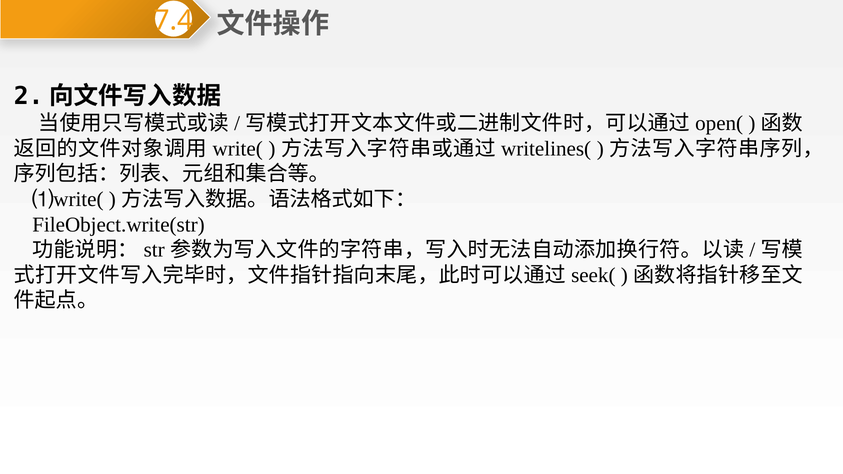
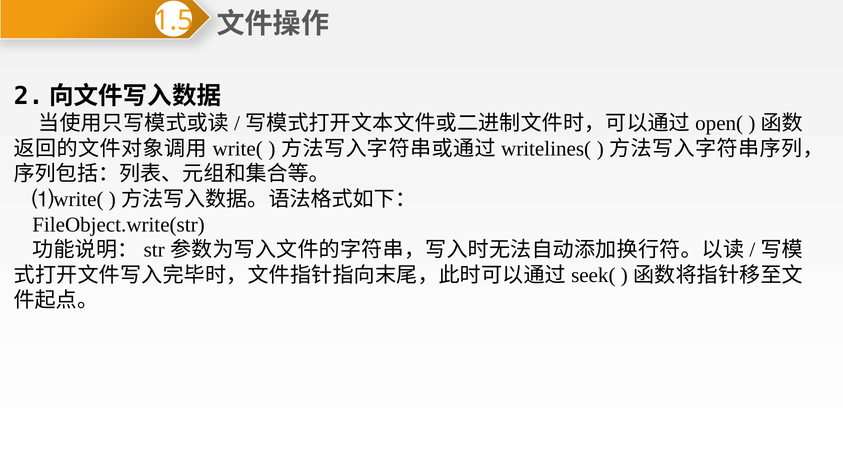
7.4: 7.4 -> 1.5
